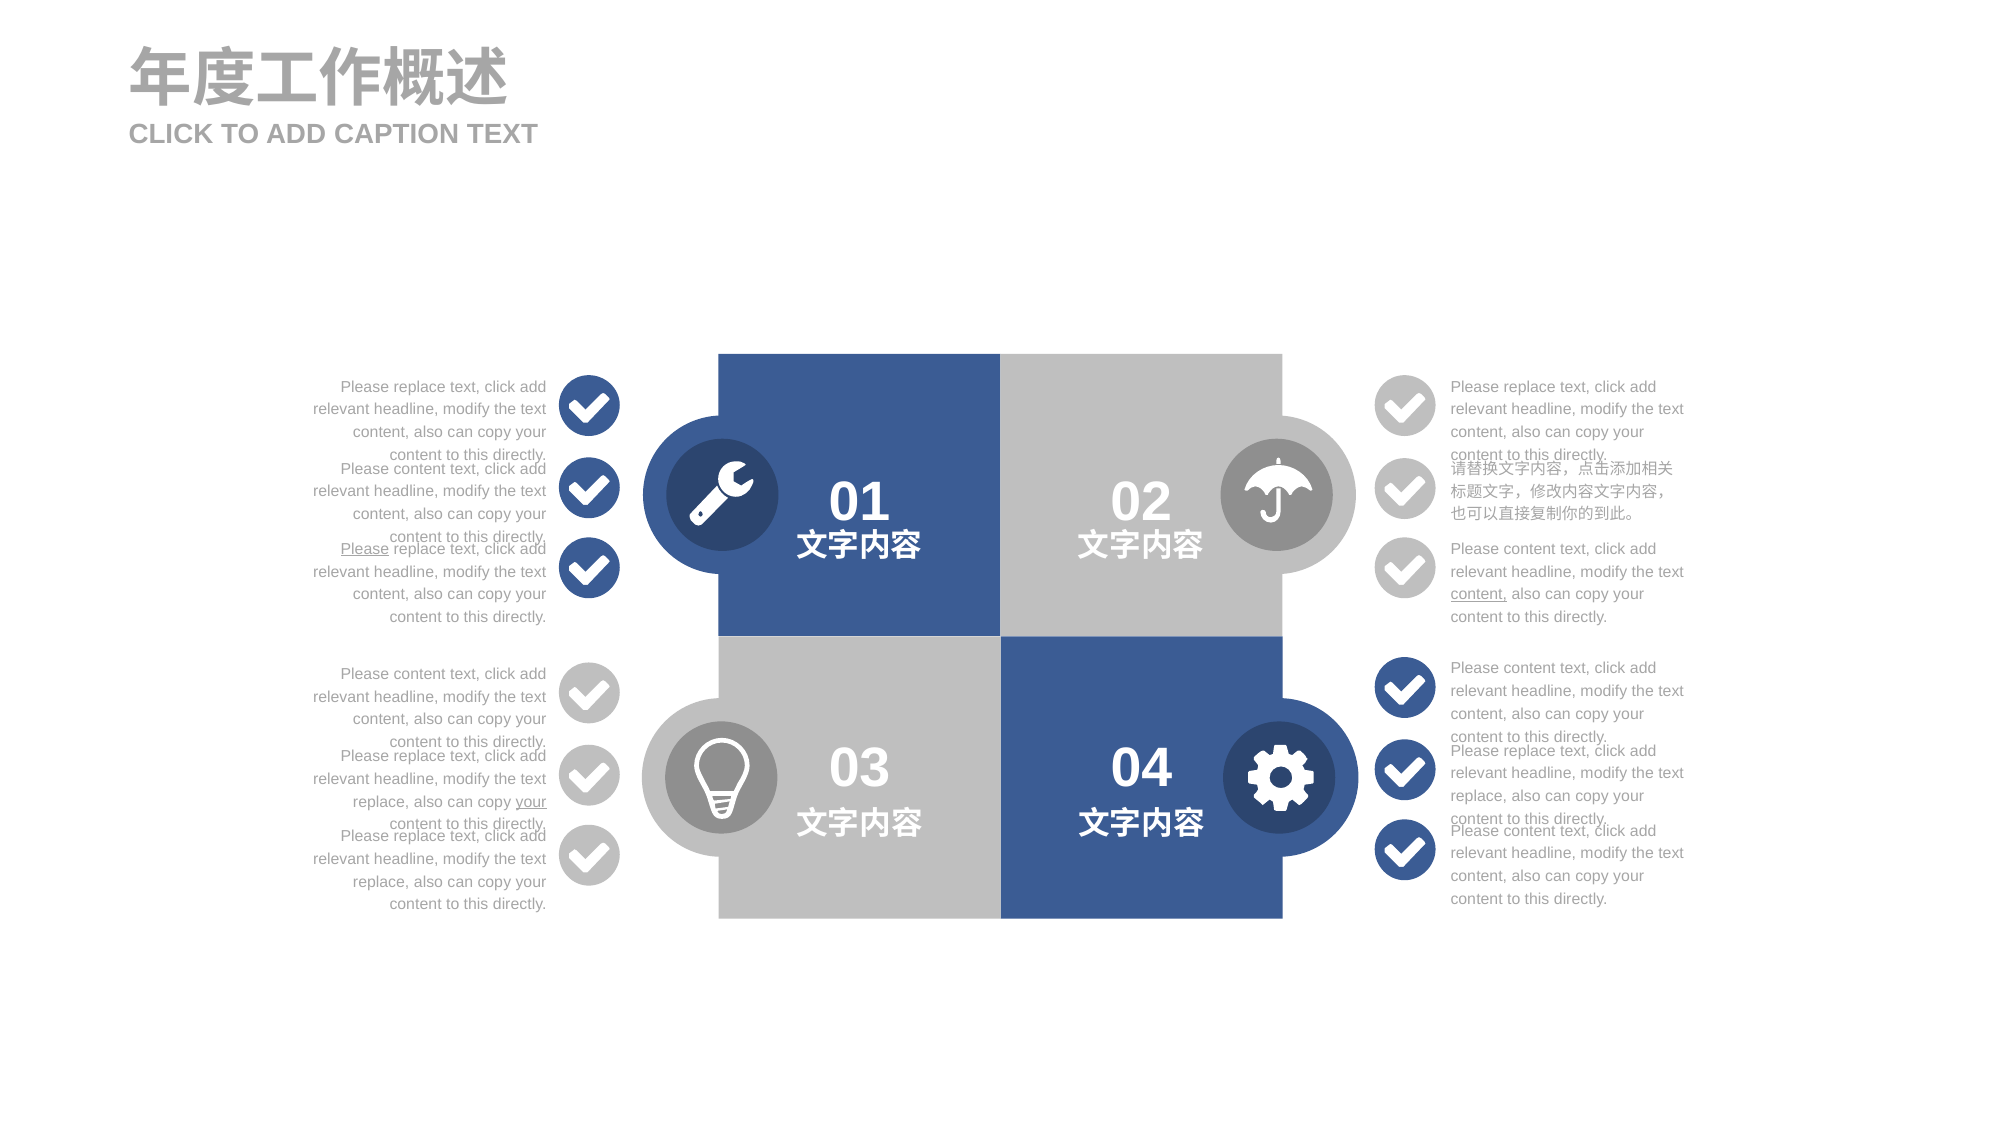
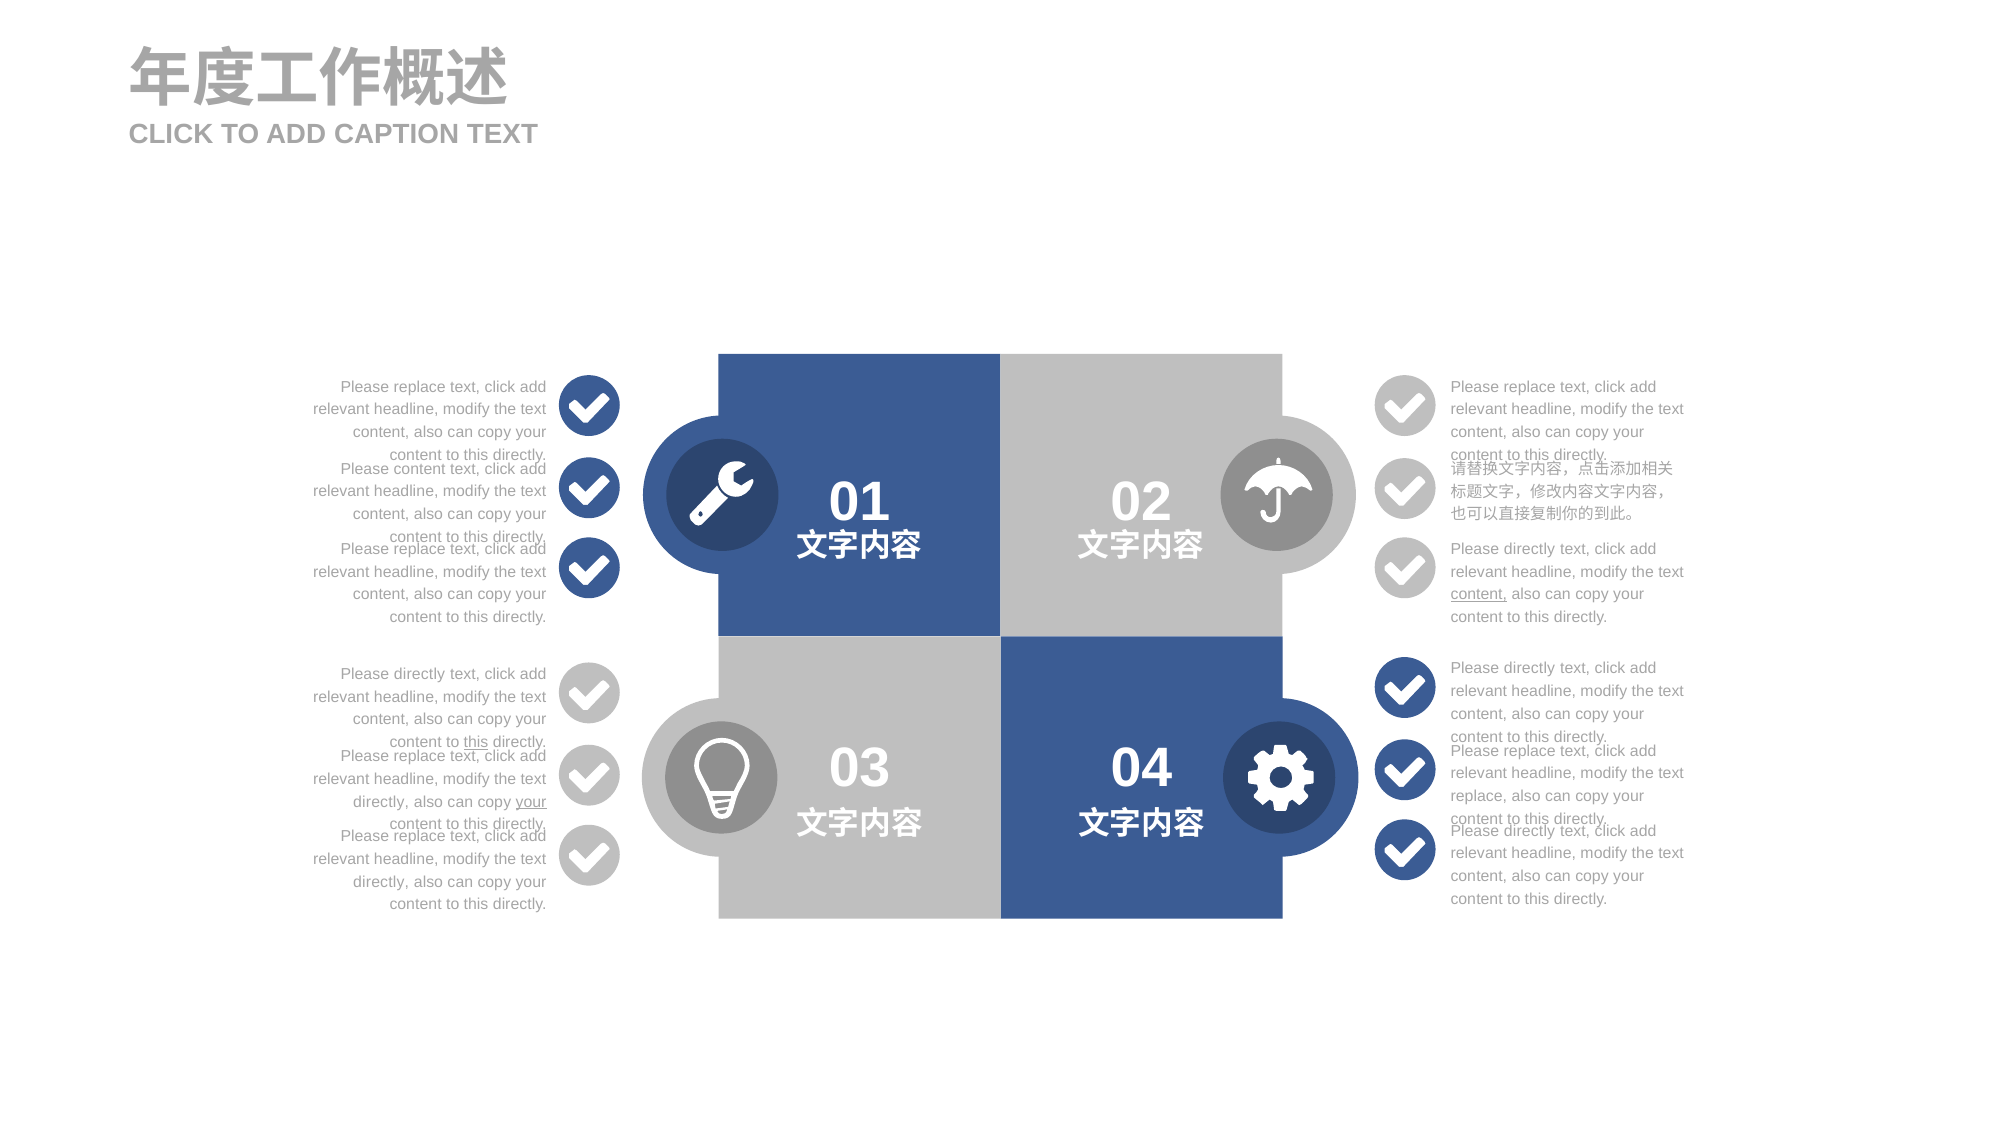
Please at (365, 549) underline: present -> none
content at (1530, 549): content -> directly
content at (1530, 669): content -> directly
content at (420, 674): content -> directly
this at (476, 742) underline: none -> present
replace at (381, 802): replace -> directly
content at (1530, 831): content -> directly
replace at (381, 882): replace -> directly
